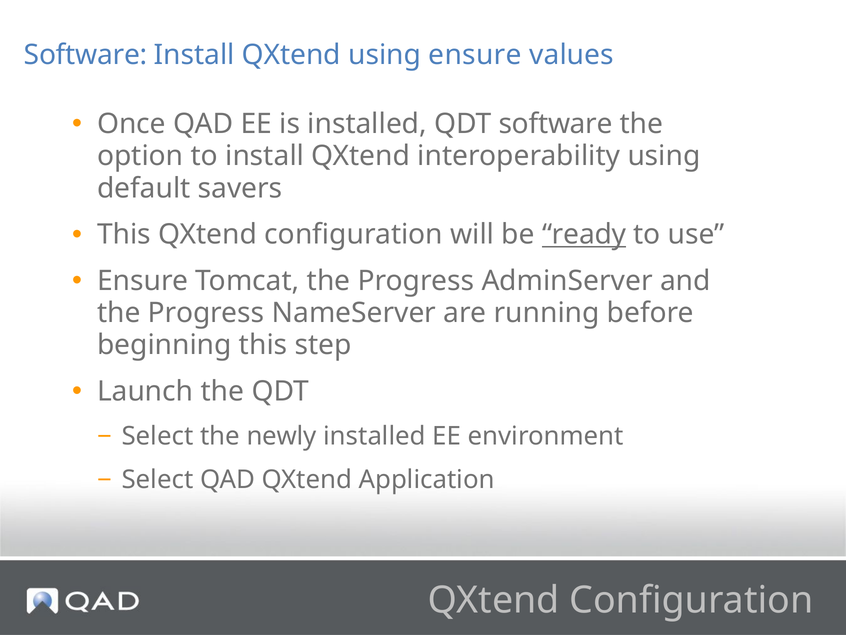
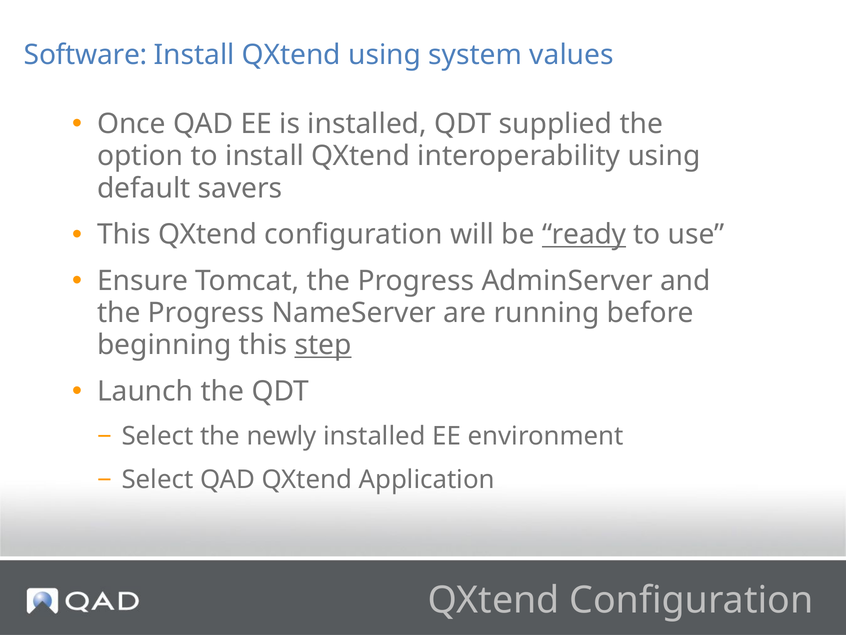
using ensure: ensure -> system
QDT software: software -> supplied
step underline: none -> present
